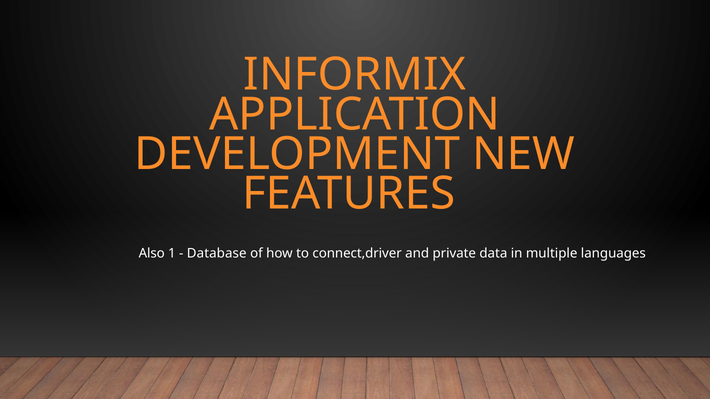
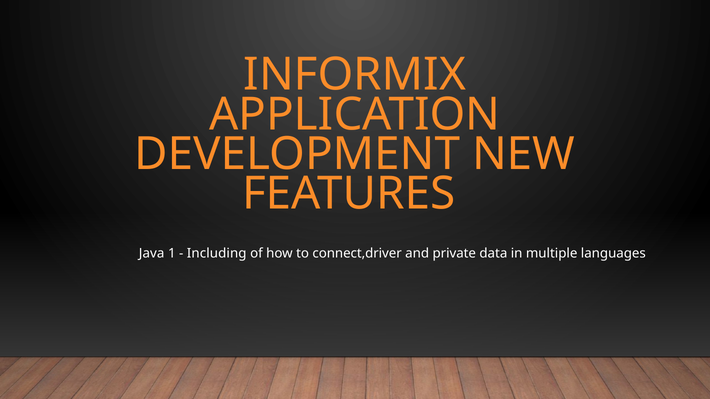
Also: Also -> Java
Database: Database -> Including
